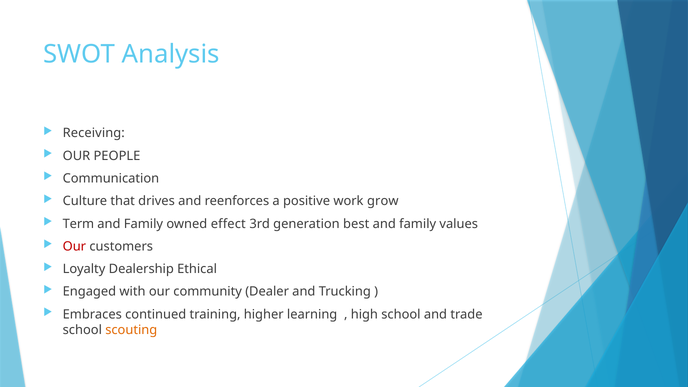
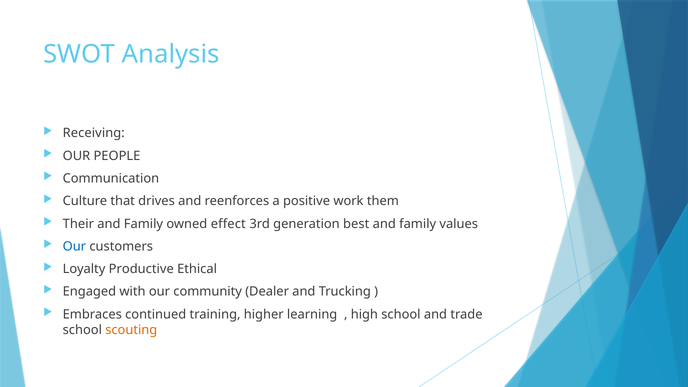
grow: grow -> them
Term: Term -> Their
Our at (74, 246) colour: red -> blue
Dealership: Dealership -> Productive
